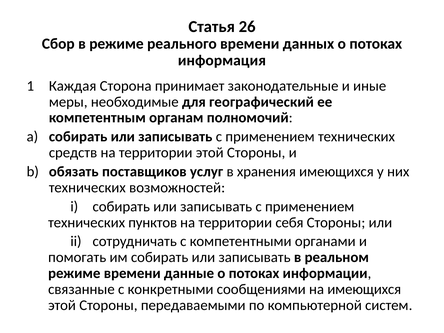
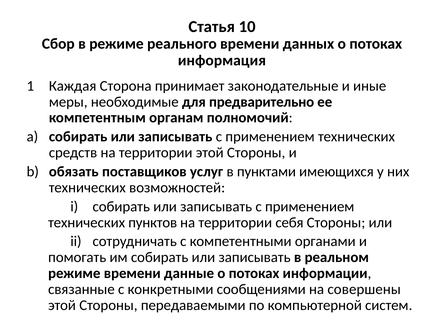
26: 26 -> 10
географический: географический -> предварительно
хранения: хранения -> пунктами
на имеющихся: имеющихся -> совершены
